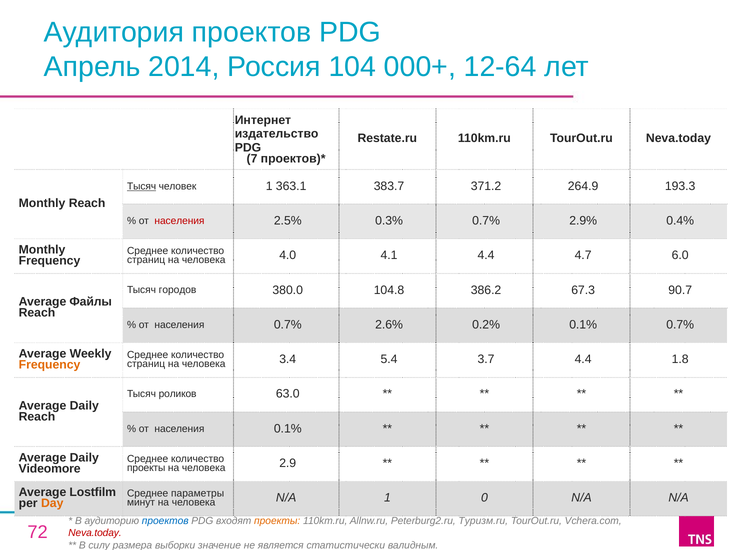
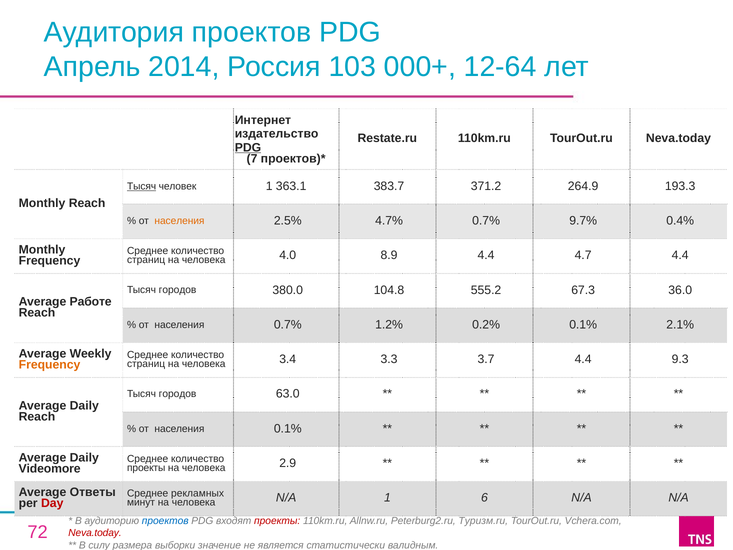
104: 104 -> 103
PDG at (248, 148) underline: none -> present
населения at (179, 221) colour: red -> orange
0.3%: 0.3% -> 4.7%
2.9%: 2.9% -> 9.7%
4.1: 4.1 -> 8.9
4.7 6.0: 6.0 -> 4.4
386.2: 386.2 -> 555.2
90.7: 90.7 -> 36.0
Файлы: Файлы -> Работе
2.6%: 2.6% -> 1.2%
0.1% 0.7%: 0.7% -> 2.1%
5.4: 5.4 -> 3.3
1.8: 1.8 -> 9.3
роликов at (178, 394): роликов -> городов
Lostfilm: Lostfilm -> Ответы
параметры: параметры -> рекламных
Day colour: orange -> red
0: 0 -> 6
проекты at (277, 520) colour: orange -> red
